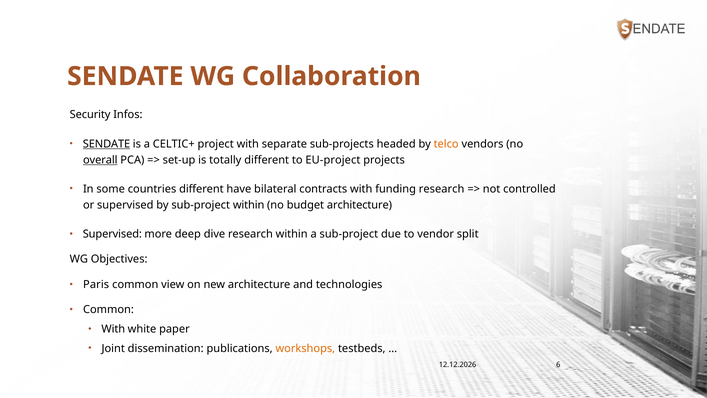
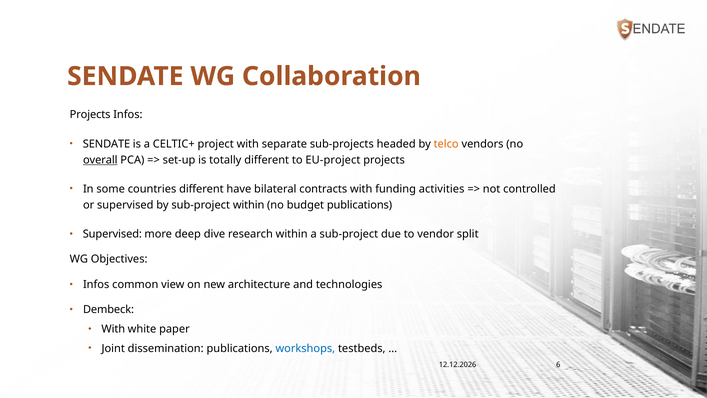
Security at (90, 115): Security -> Projects
SENDATE at (107, 144) underline: present -> none
funding research: research -> activities
budget architecture: architecture -> publications
Paris at (96, 284): Paris -> Infos
Common at (108, 310): Common -> Dembeck
workshops colour: orange -> blue
